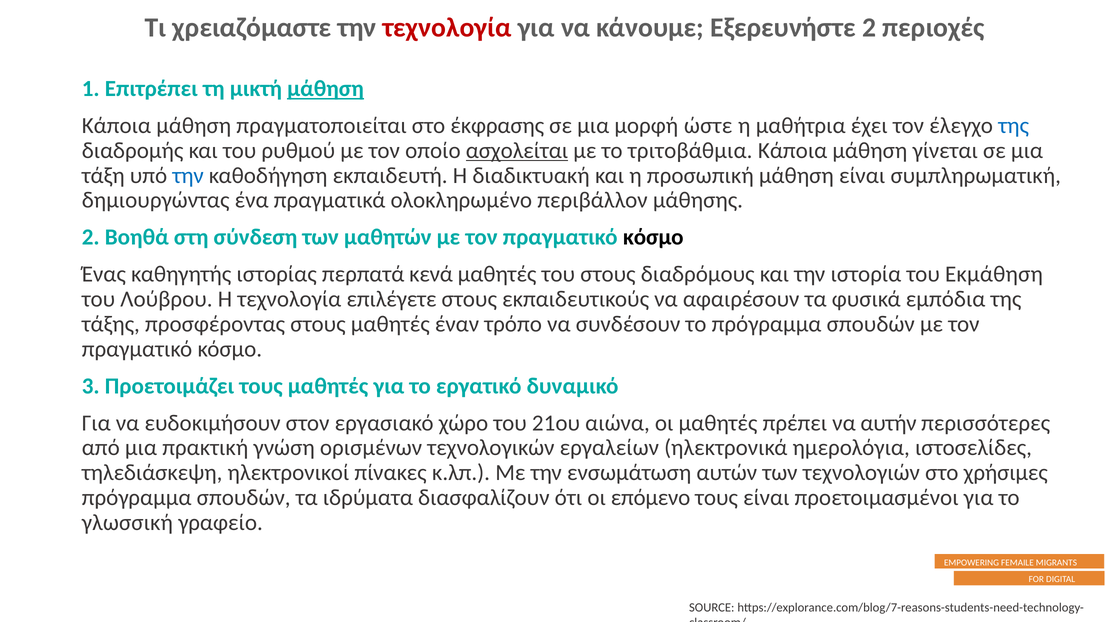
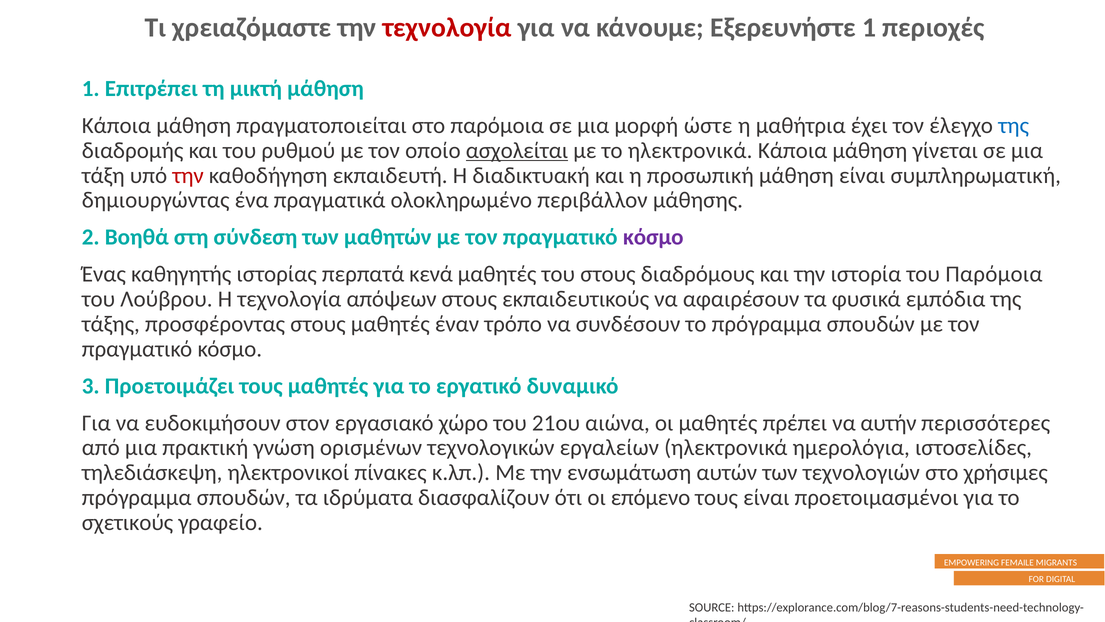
Εξερευνήστε 2: 2 -> 1
μάθηση at (326, 89) underline: present -> none
στο έκφρασης: έκφρασης -> παρόμοια
το τριτοβάθμια: τριτοβάθμια -> ηλεκτρονικά
την at (188, 175) colour: blue -> red
κόσμο at (653, 237) colour: black -> purple
του Εκμάθηση: Εκμάθηση -> Παρόμοια
επιλέγετε: επιλέγετε -> απόψεων
γλωσσική: γλωσσική -> σχετικούς
